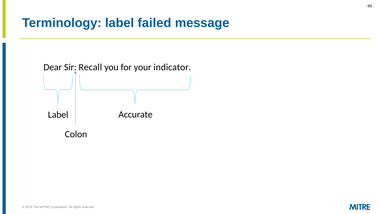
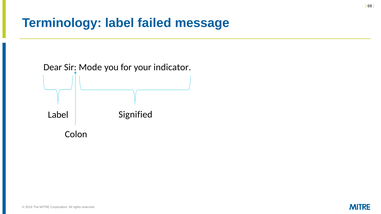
Recall: Recall -> Mode
Accurate: Accurate -> Signified
